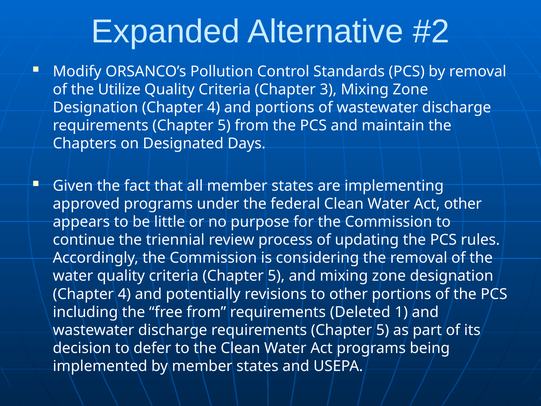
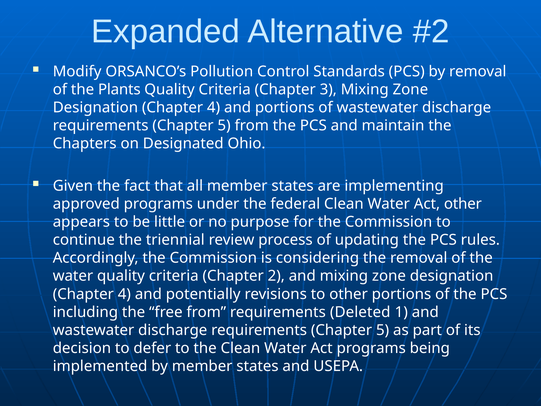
Utilize: Utilize -> Plants
Days: Days -> Ohio
criteria Chapter 5: 5 -> 2
